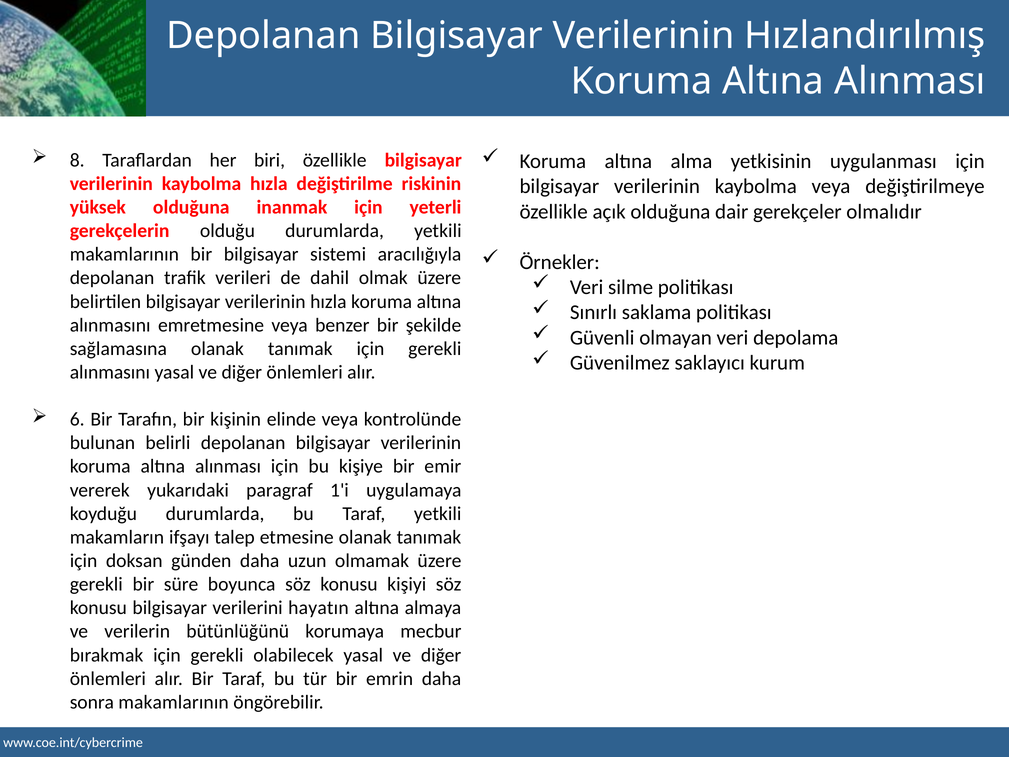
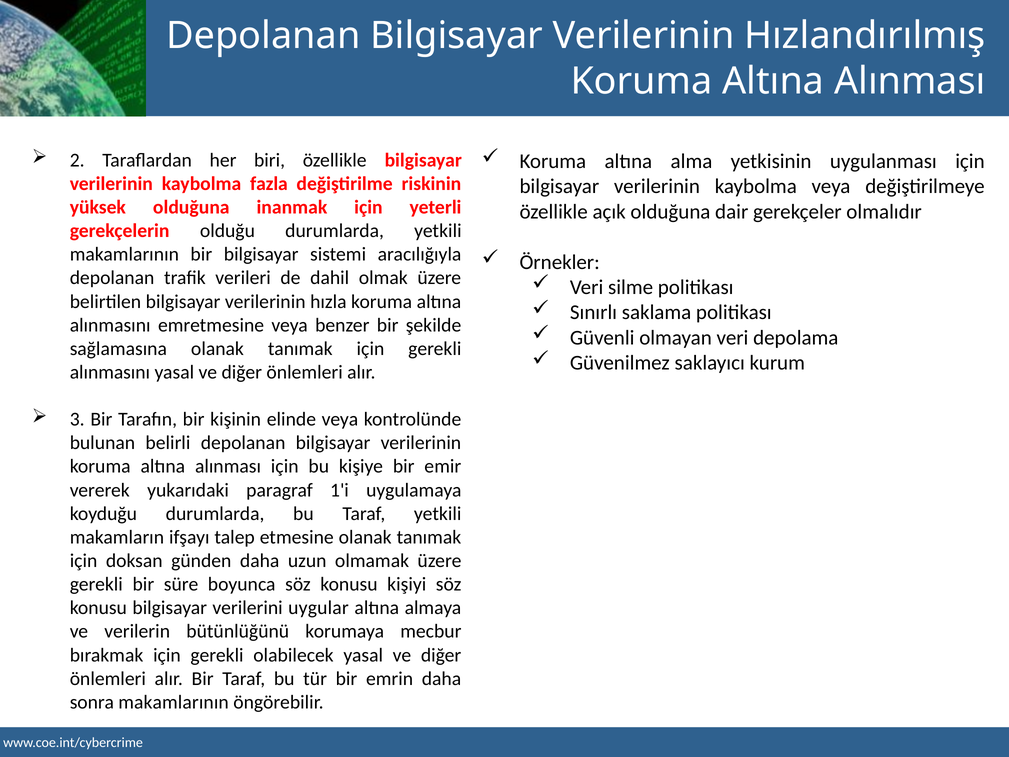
8: 8 -> 2
kaybolma hızla: hızla -> fazla
6: 6 -> 3
hayatın: hayatın -> uygular
